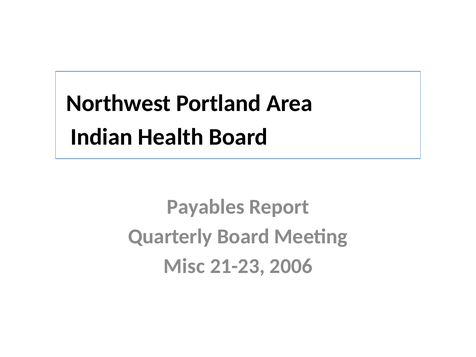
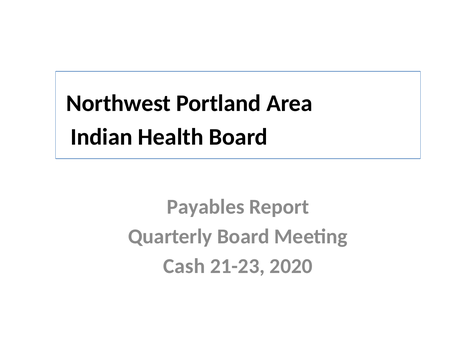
Misc: Misc -> Cash
2006: 2006 -> 2020
